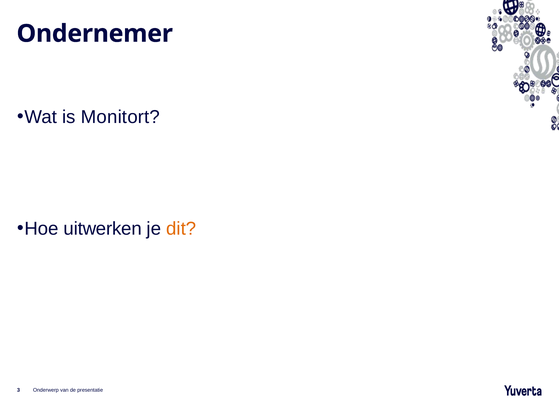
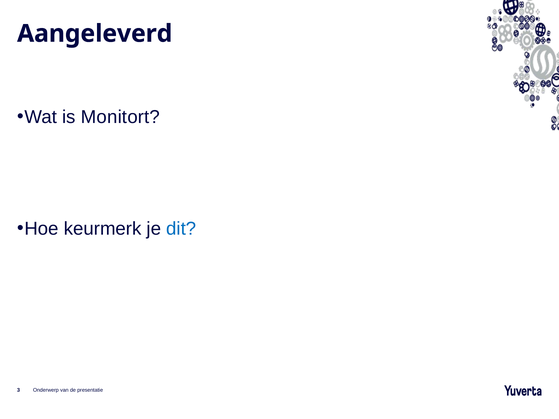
Ondernemer: Ondernemer -> Aangeleverd
uitwerken: uitwerken -> keurmerk
dit colour: orange -> blue
